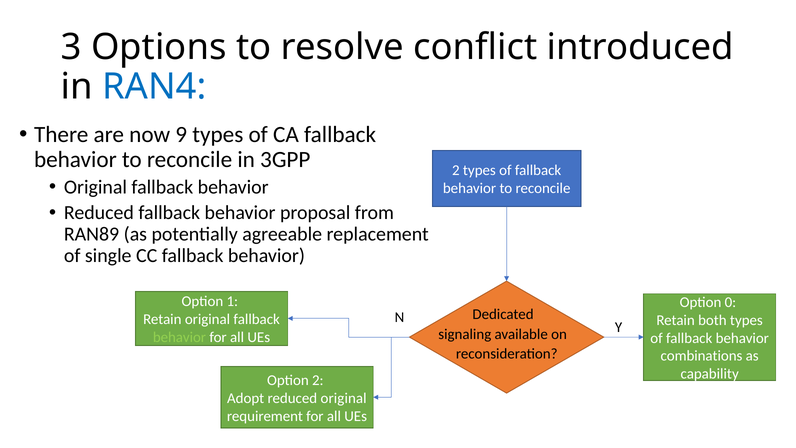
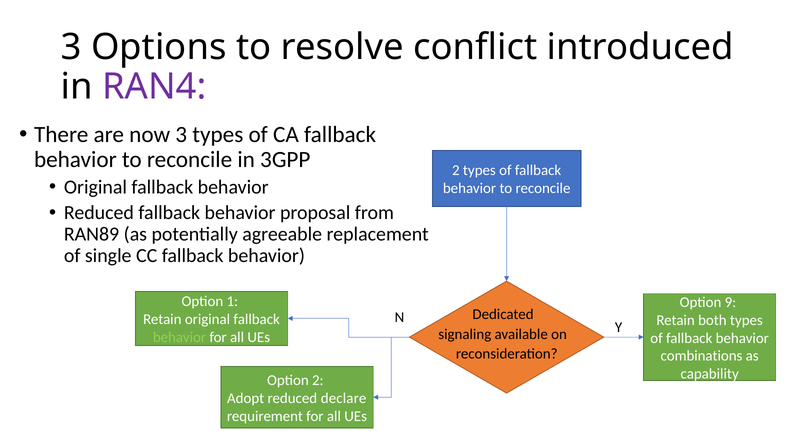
RAN4 colour: blue -> purple
now 9: 9 -> 3
0: 0 -> 9
reduced original: original -> declare
